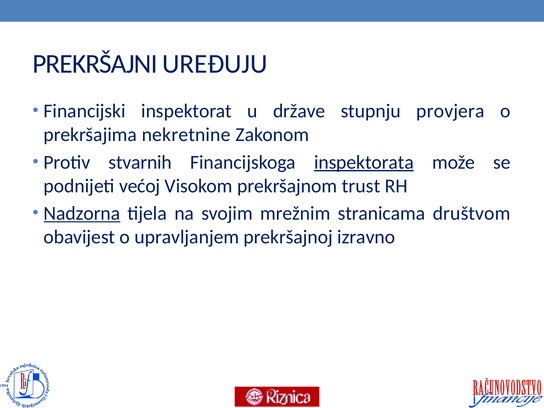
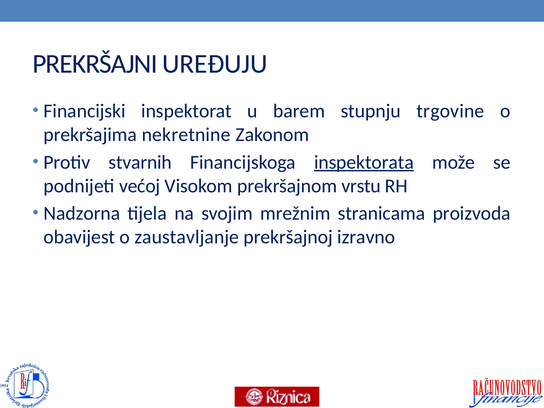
države: države -> barem
provjera: provjera -> trgovine
trust: trust -> vrstu
Nadzorna underline: present -> none
društvom: društvom -> proizvoda
upravljanjem: upravljanjem -> zaustavljanje
